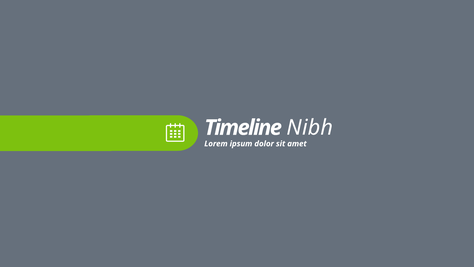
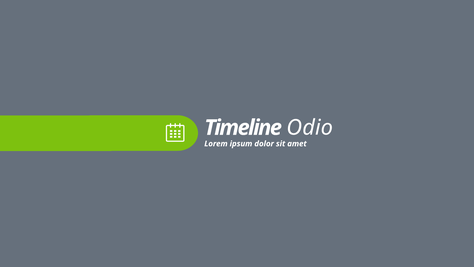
Nibh: Nibh -> Odio
